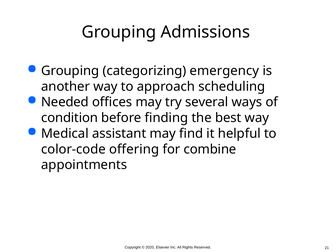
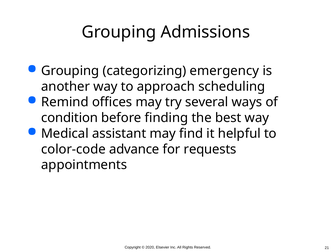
Needed: Needed -> Remind
offering: offering -> advance
combine: combine -> requests
